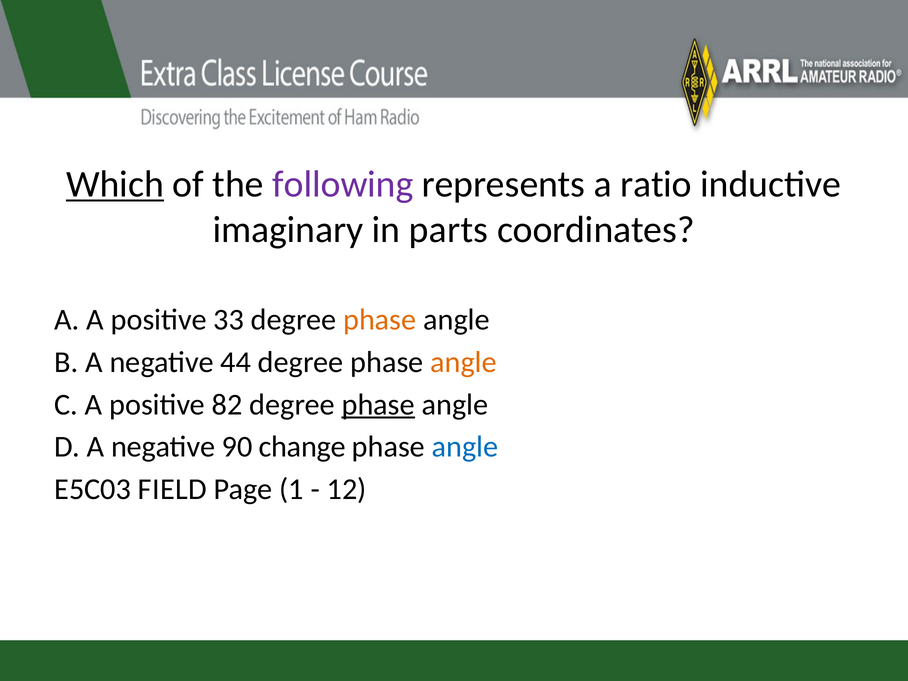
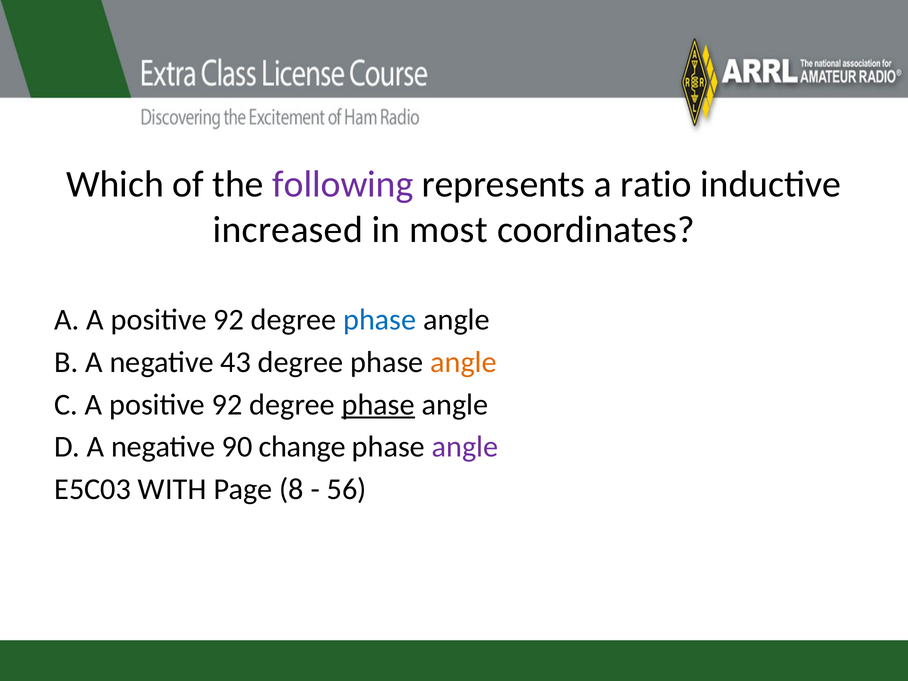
Which underline: present -> none
imaginary: imaginary -> increased
parts: parts -> most
A A positive 33: 33 -> 92
phase at (380, 320) colour: orange -> blue
44: 44 -> 43
C A positive 82: 82 -> 92
angle at (465, 447) colour: blue -> purple
FIELD: FIELD -> WITH
1: 1 -> 8
12: 12 -> 56
